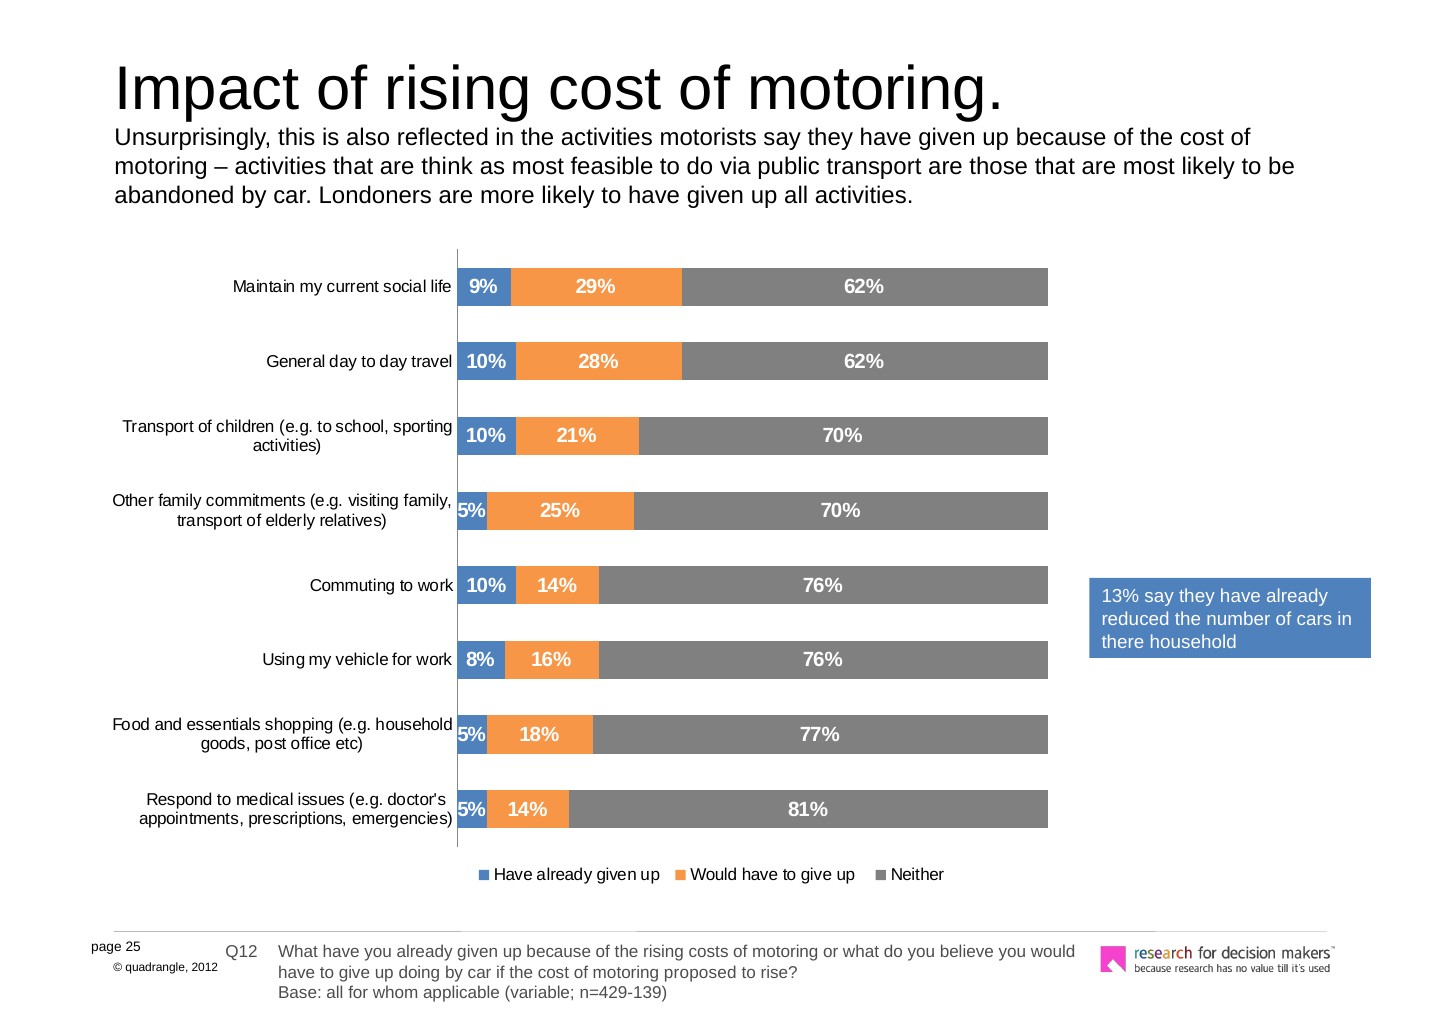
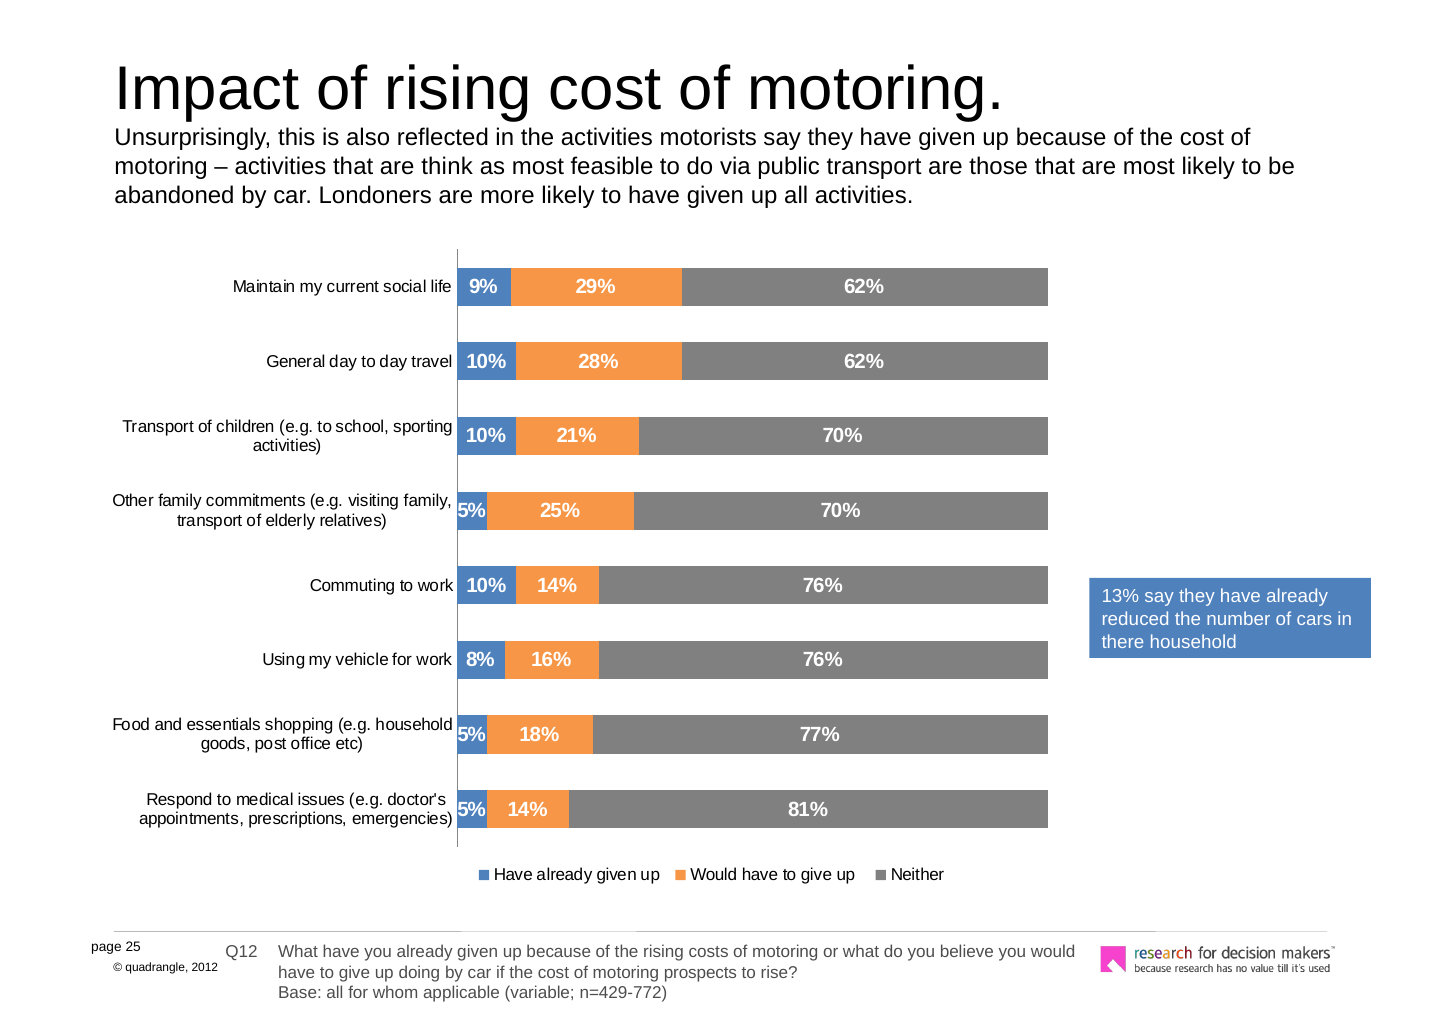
proposed: proposed -> prospects
n=429-139: n=429-139 -> n=429-772
